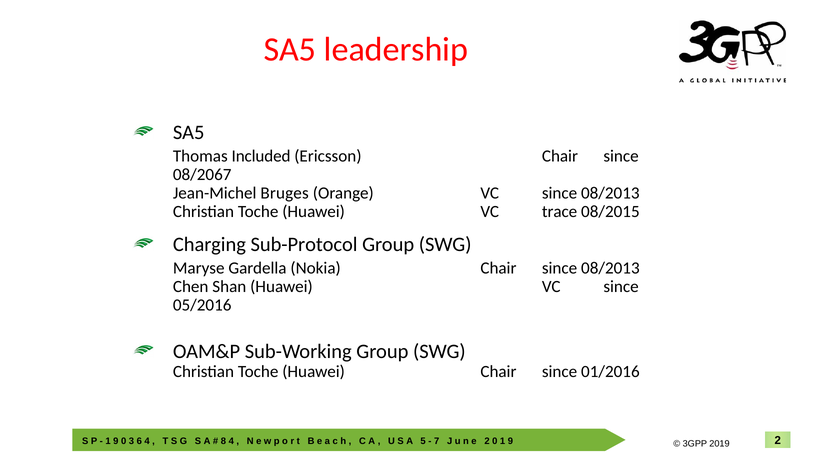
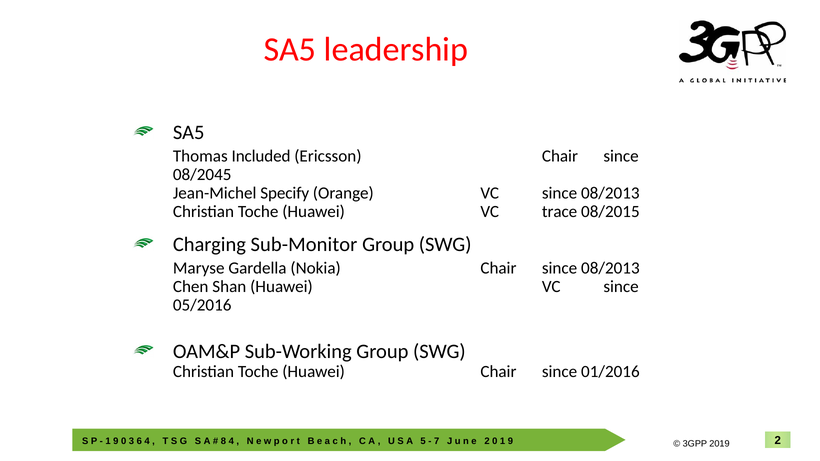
08/2067: 08/2067 -> 08/2045
Bruges: Bruges -> Specify
Sub-Protocol: Sub-Protocol -> Sub-Monitor
